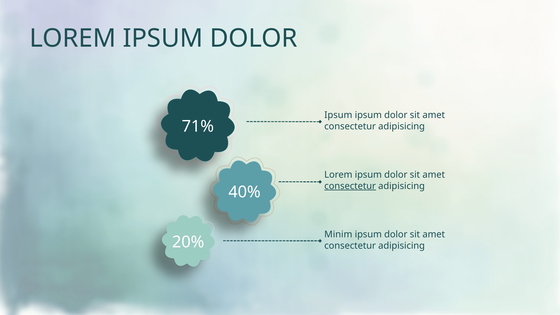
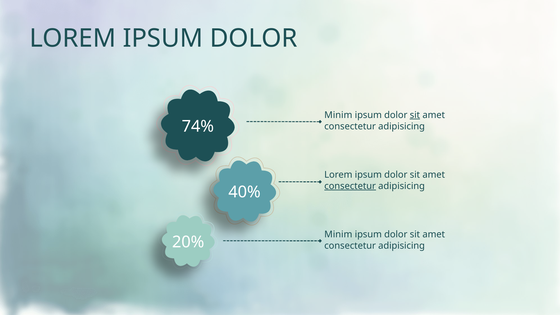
Ipsum at (338, 115): Ipsum -> Minim
sit at (415, 115) underline: none -> present
71%: 71% -> 74%
